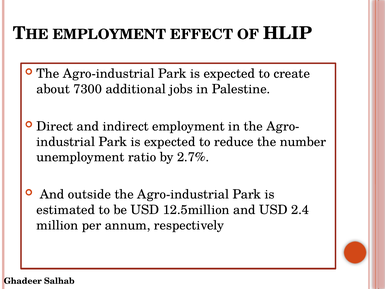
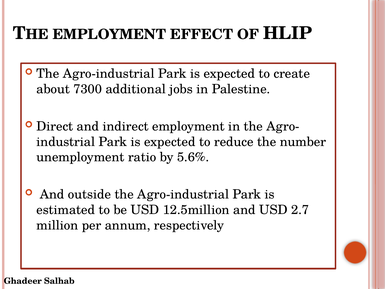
2.7%: 2.7% -> 5.6%
2.4: 2.4 -> 2.7
